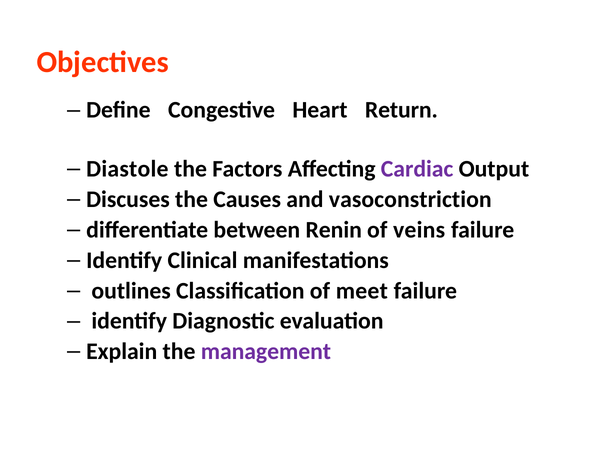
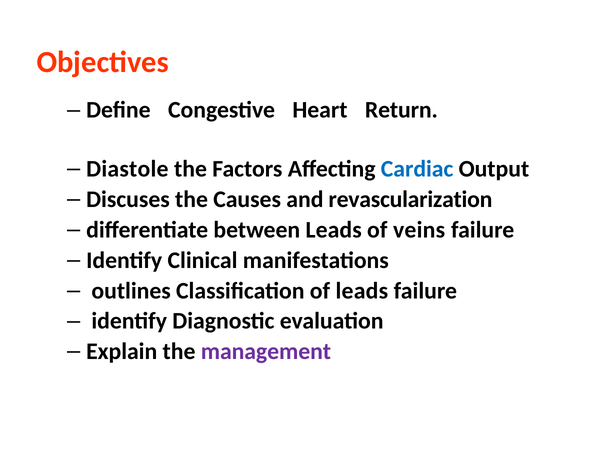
Cardiac colour: purple -> blue
vasoconstriction: vasoconstriction -> revascularization
between Renin: Renin -> Leads
of meet: meet -> leads
